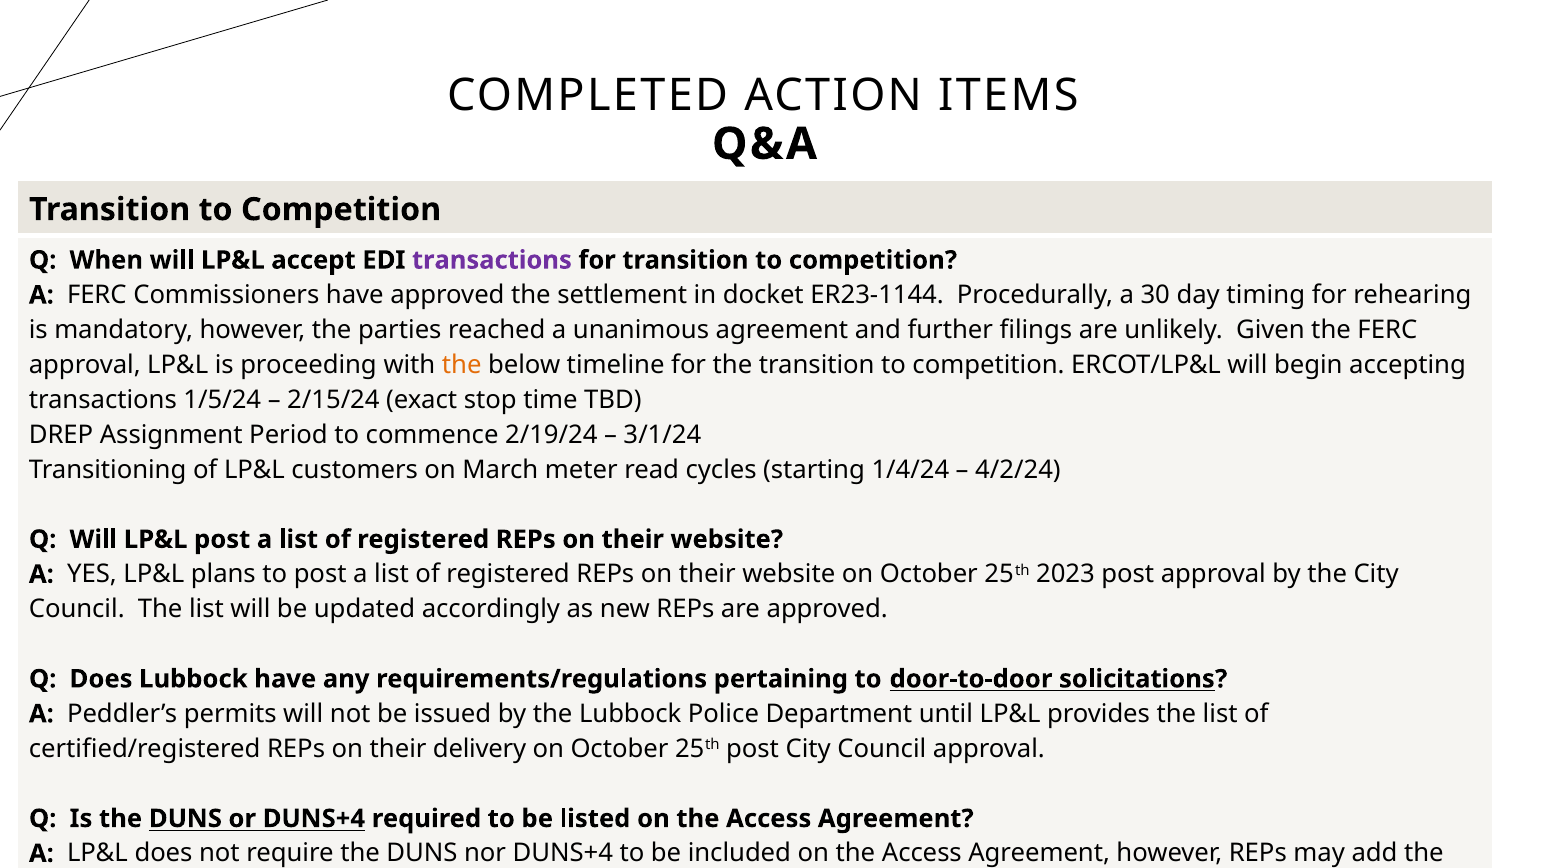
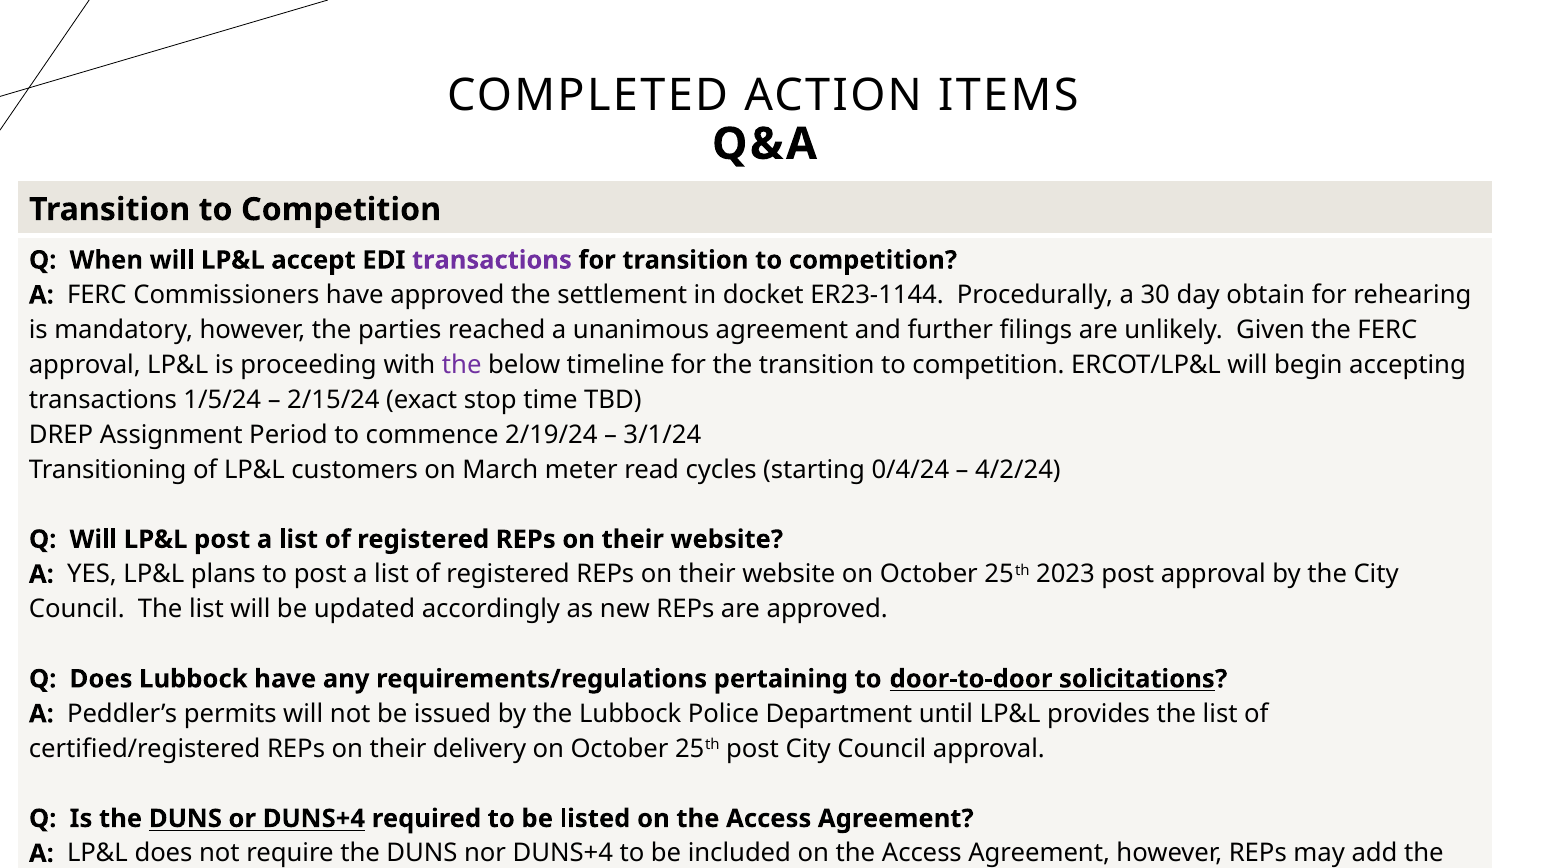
timing: timing -> obtain
the at (462, 365) colour: orange -> purple
1/4/24: 1/4/24 -> 0/4/24
